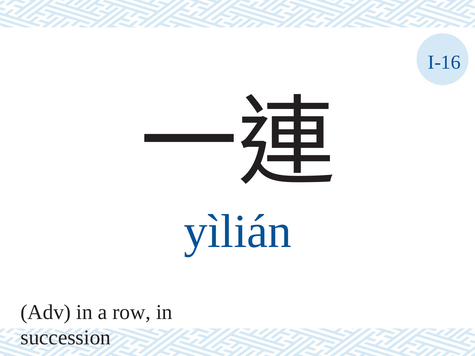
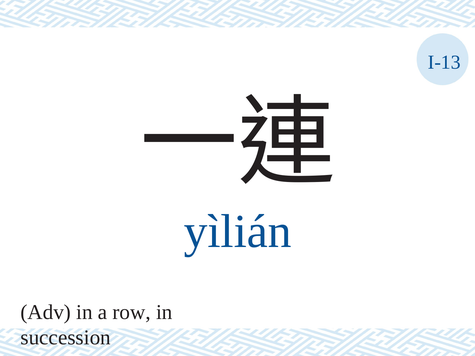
I-16: I-16 -> I-13
